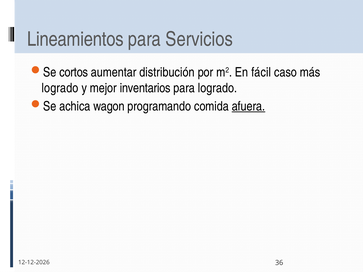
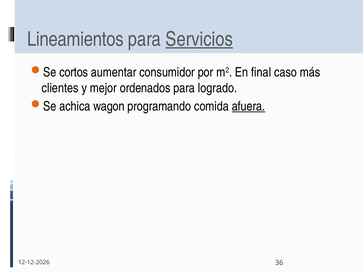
Servicios underline: none -> present
distribución: distribución -> consumidor
fácil: fácil -> final
logrado at (60, 88): logrado -> clientes
inventarios: inventarios -> ordenados
